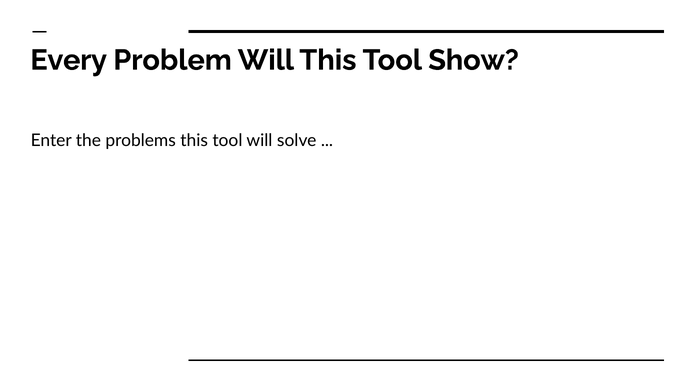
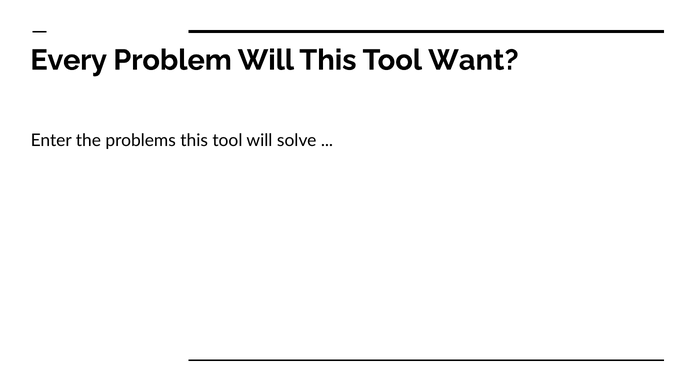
Show: Show -> Want
